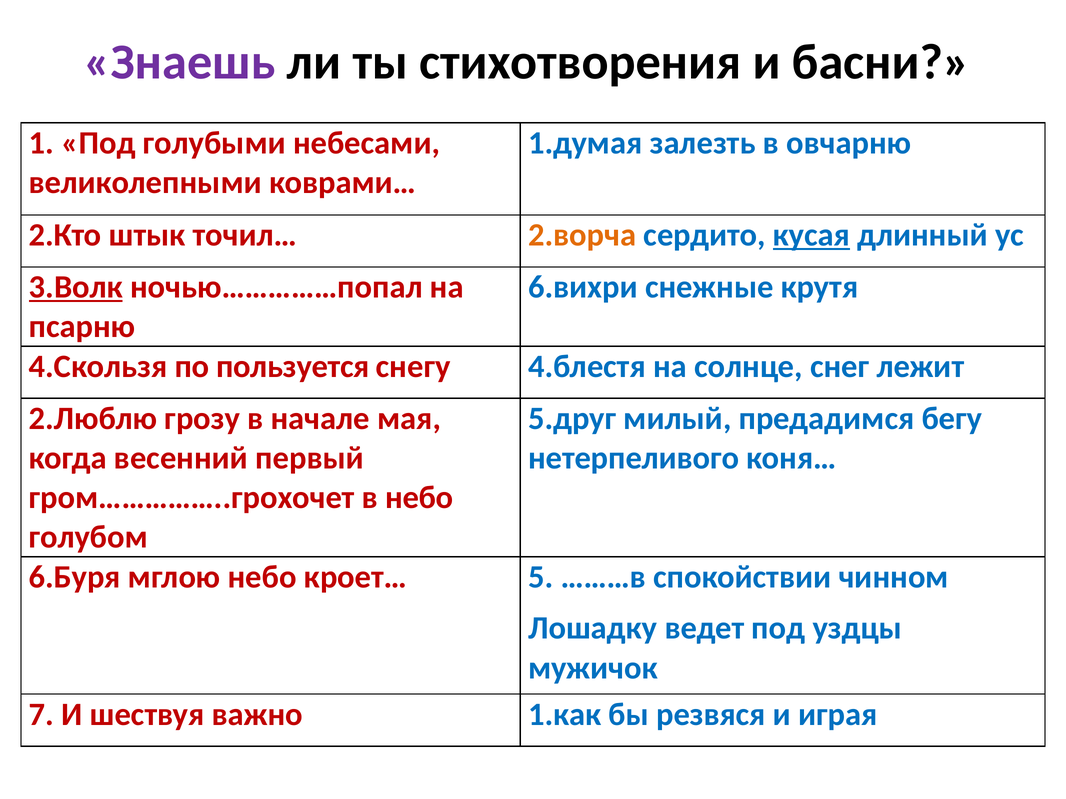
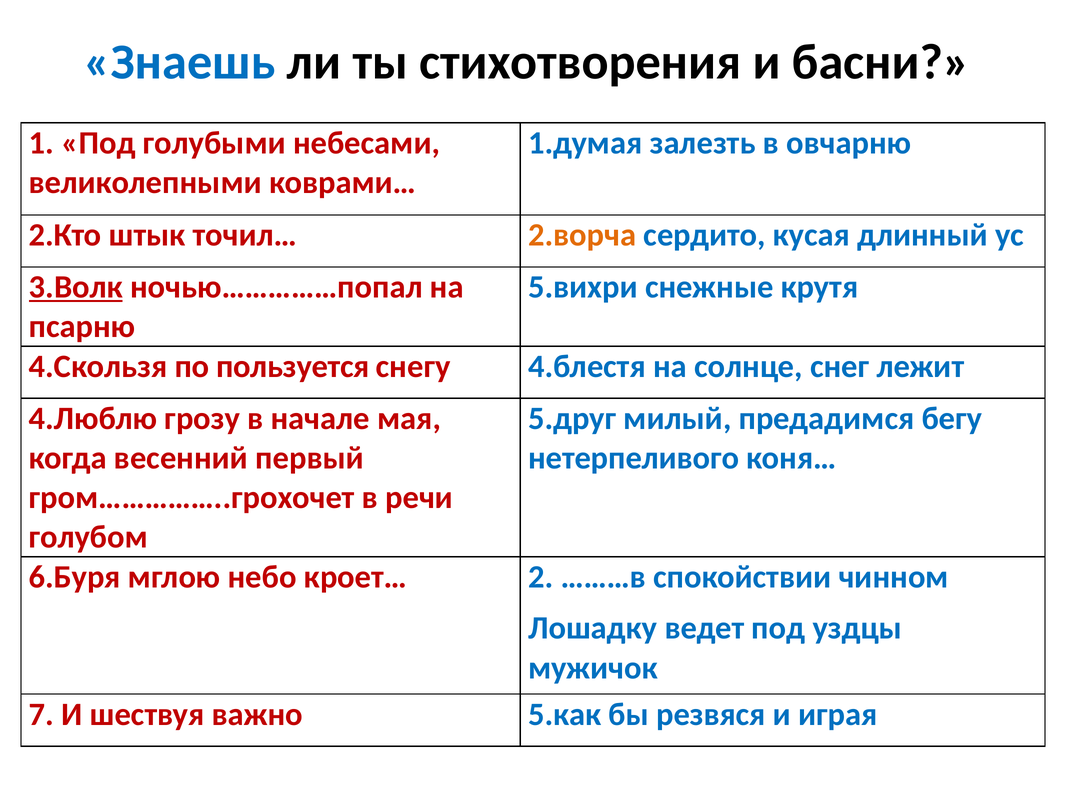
Знаешь colour: purple -> blue
кусая underline: present -> none
6.вихри: 6.вихри -> 5.вихри
2.Люблю: 2.Люблю -> 4.Люблю
в небо: небо -> речи
5: 5 -> 2
1.как: 1.как -> 5.как
